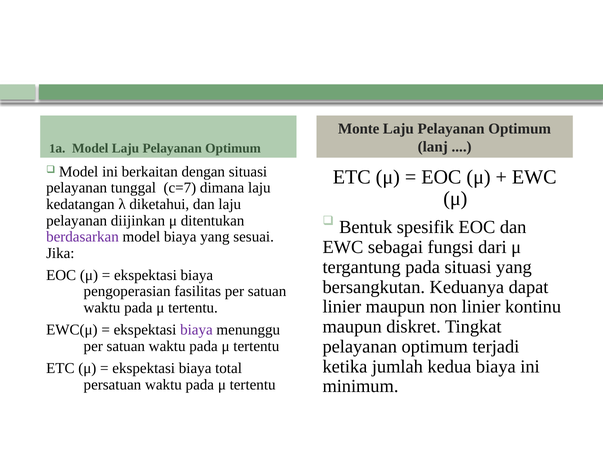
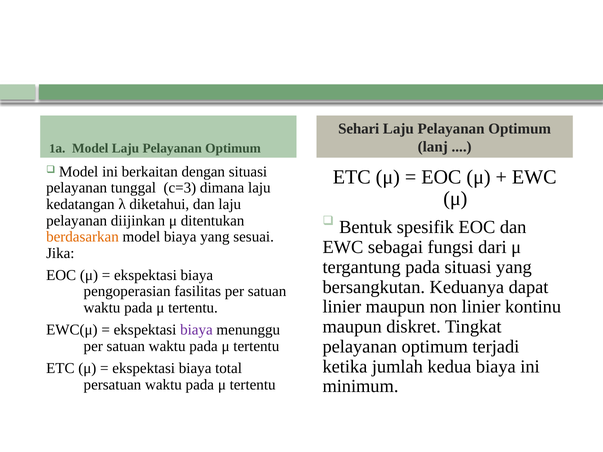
Monte: Monte -> Sehari
c=7: c=7 -> c=3
berdasarkan colour: purple -> orange
